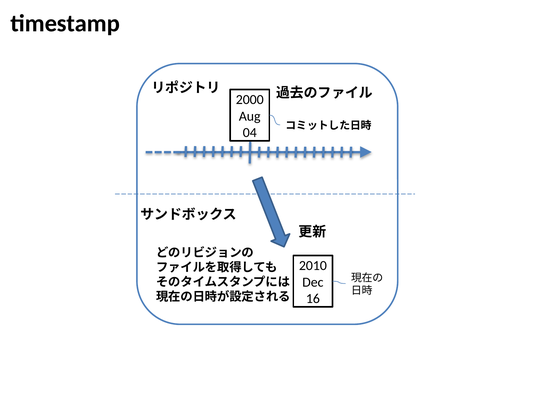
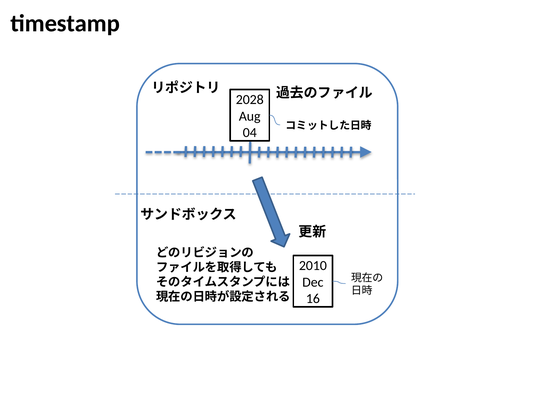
2000: 2000 -> 2028
